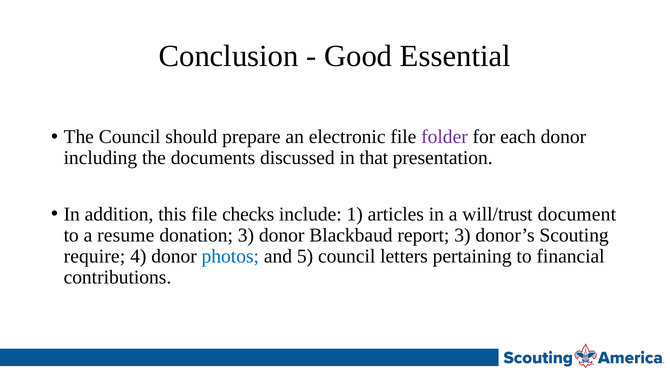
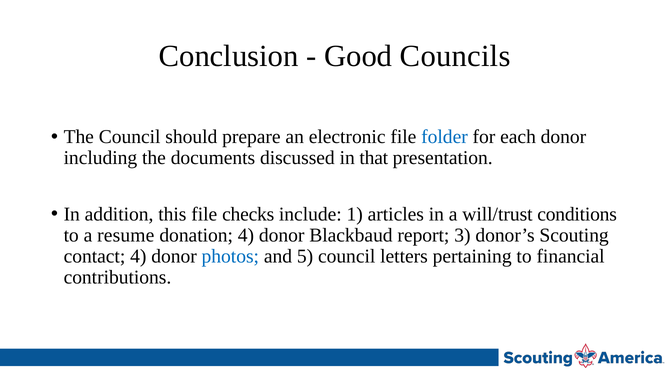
Essential: Essential -> Councils
folder colour: purple -> blue
document: document -> conditions
donation 3: 3 -> 4
require: require -> contact
